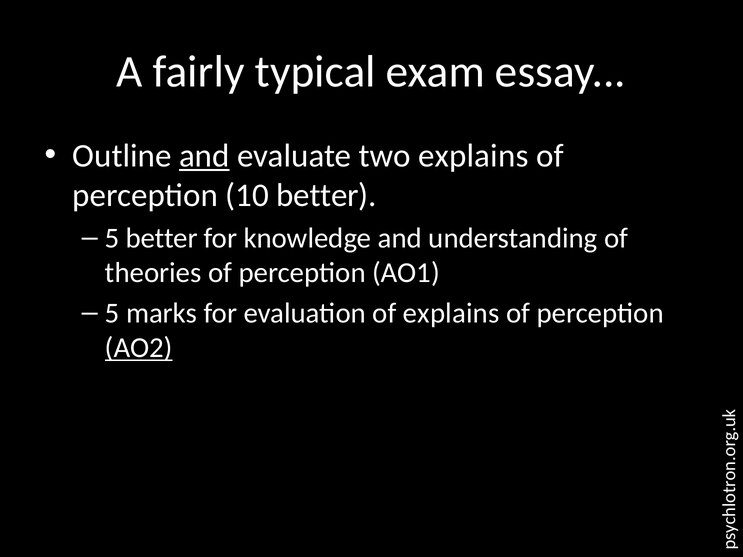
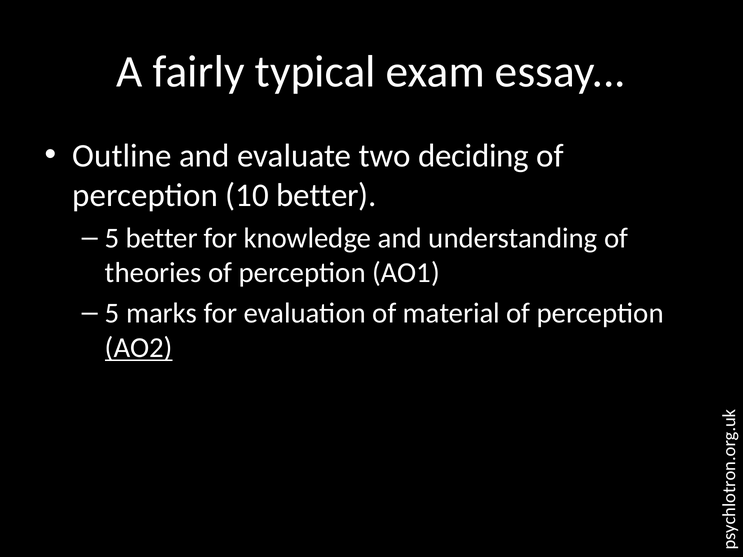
and at (204, 156) underline: present -> none
two explains: explains -> deciding
of explains: explains -> material
